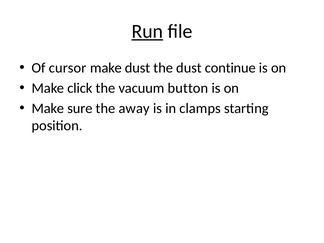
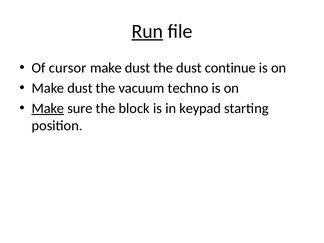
click at (80, 88): click -> dust
button: button -> techno
Make at (48, 108) underline: none -> present
away: away -> block
clamps: clamps -> keypad
